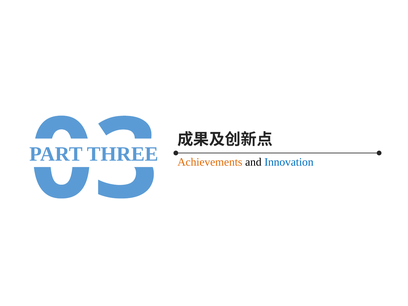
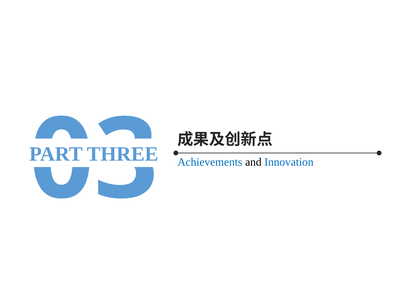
Achievements colour: orange -> blue
